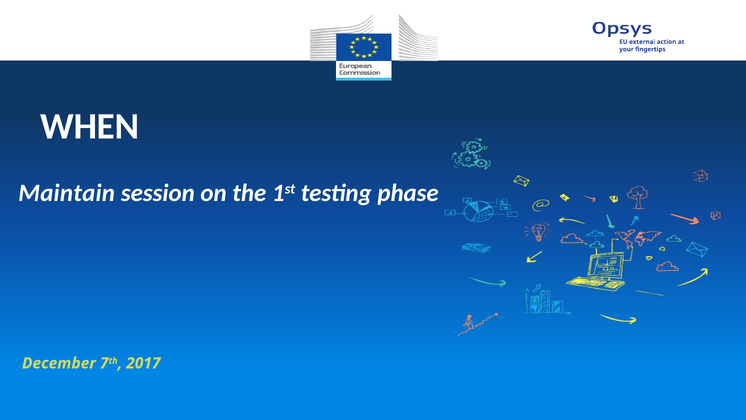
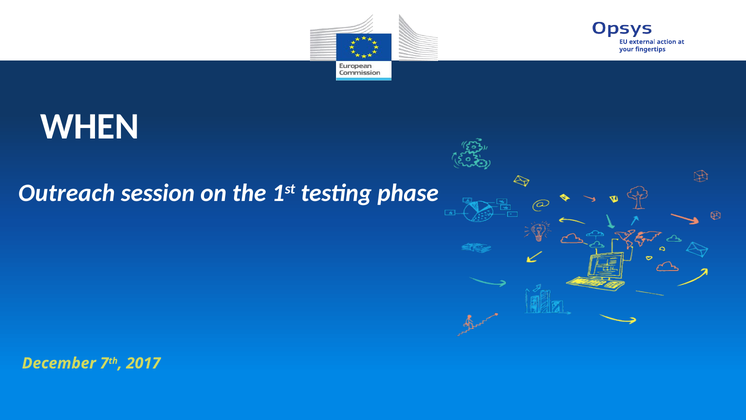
Maintain: Maintain -> Outreach
